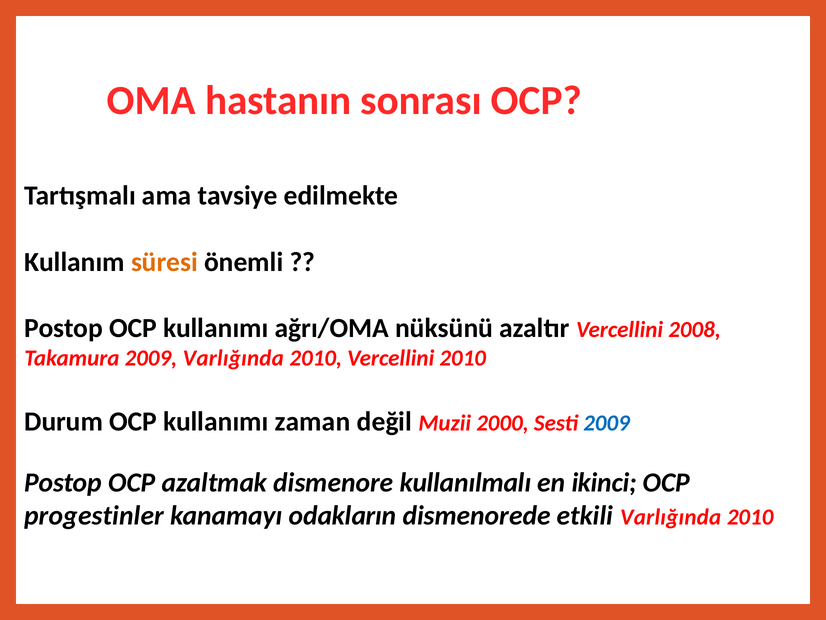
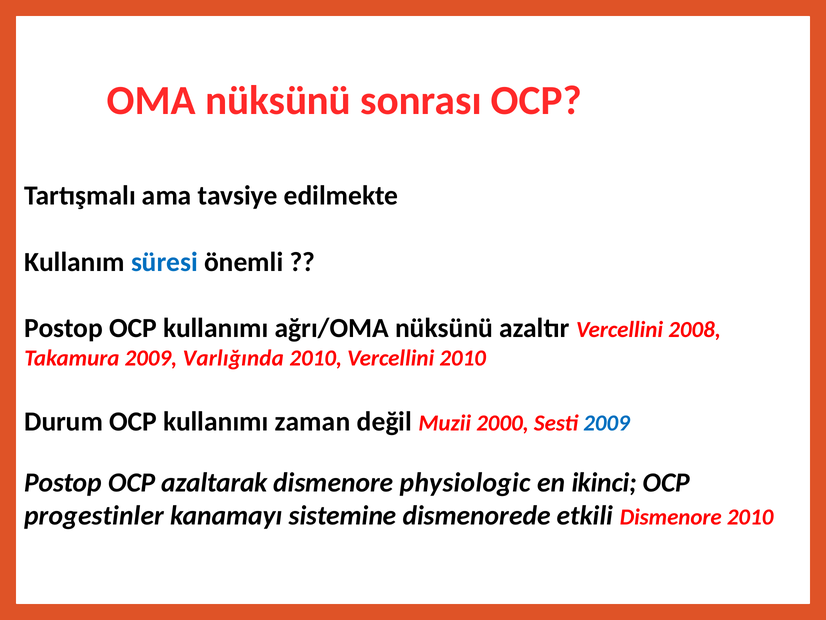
OMA hastanın: hastanın -> nüksünü
süresi colour: orange -> blue
azaltmak: azaltmak -> azaltarak
kullanılmalı: kullanılmalı -> physiologic
odakların: odakların -> sistemine
etkili Varlığında: Varlığında -> Dismenore
